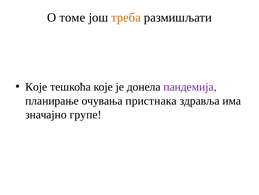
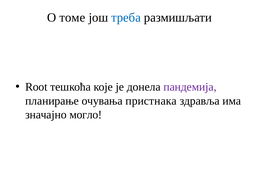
треба colour: orange -> blue
Које at (36, 87): Које -> Root
групе: групе -> могло
